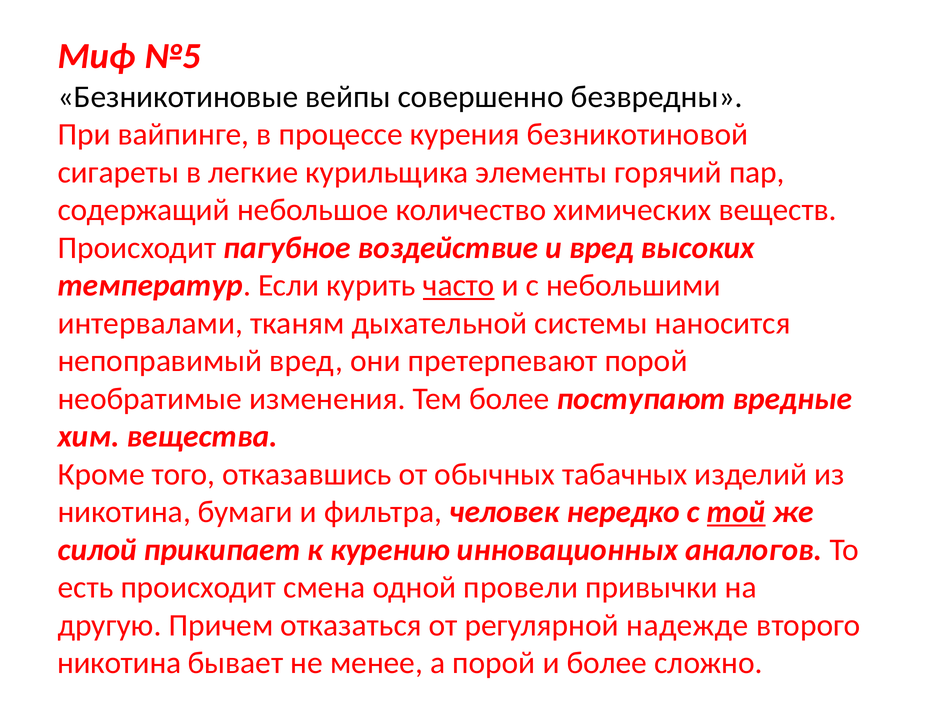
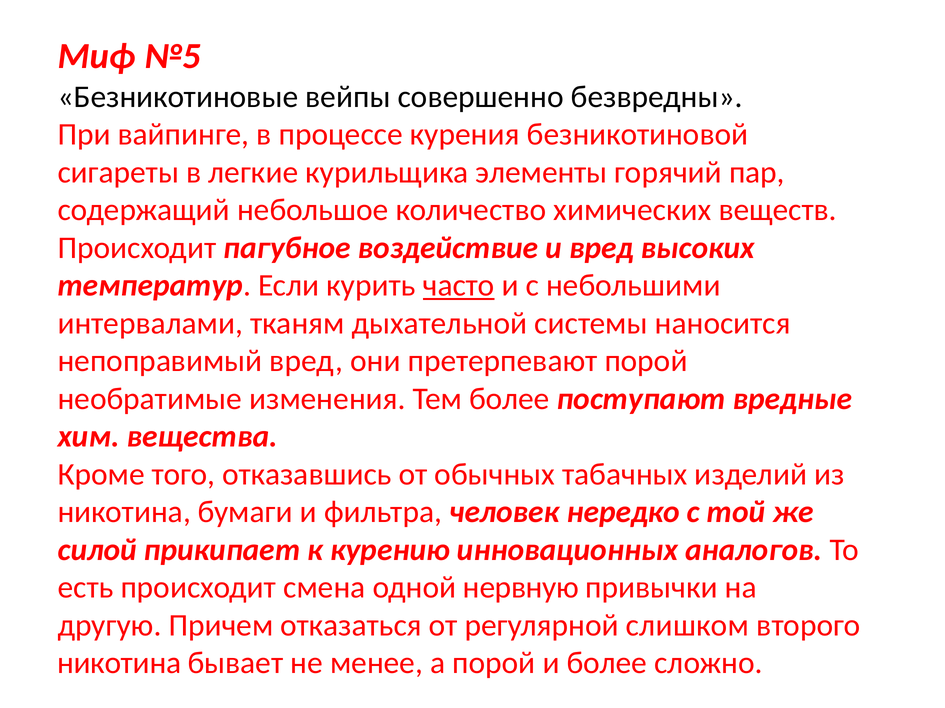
той underline: present -> none
провели: провели -> нервную
надежде: надежде -> слишком
